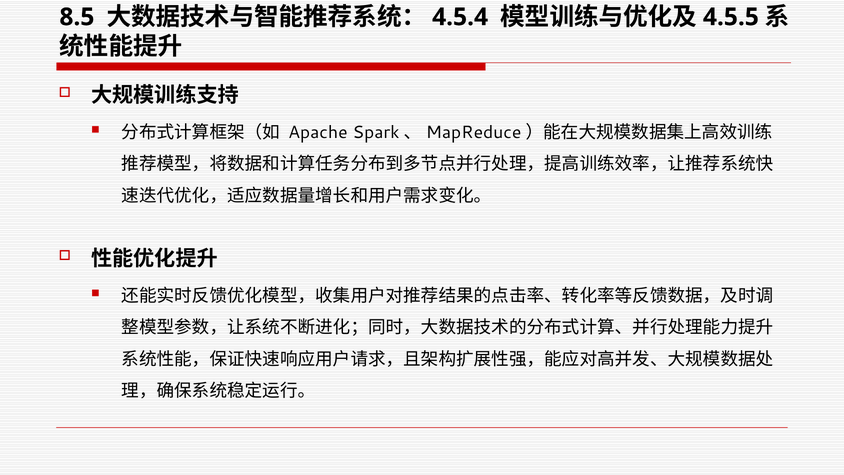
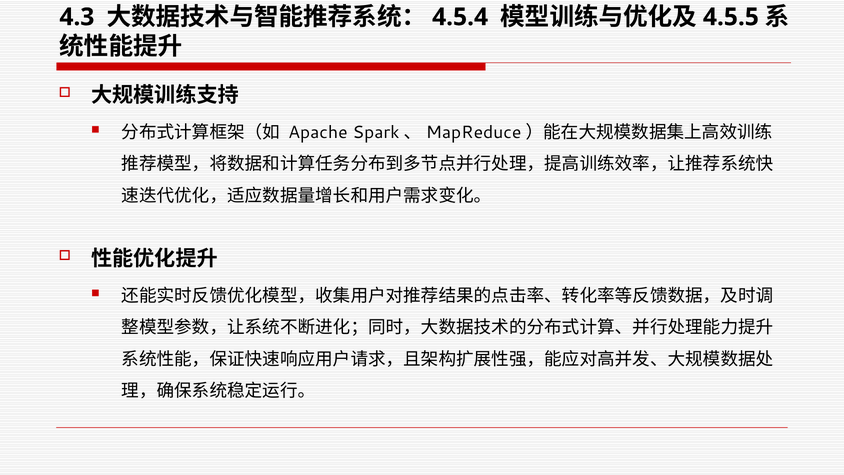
8.5: 8.5 -> 4.3
